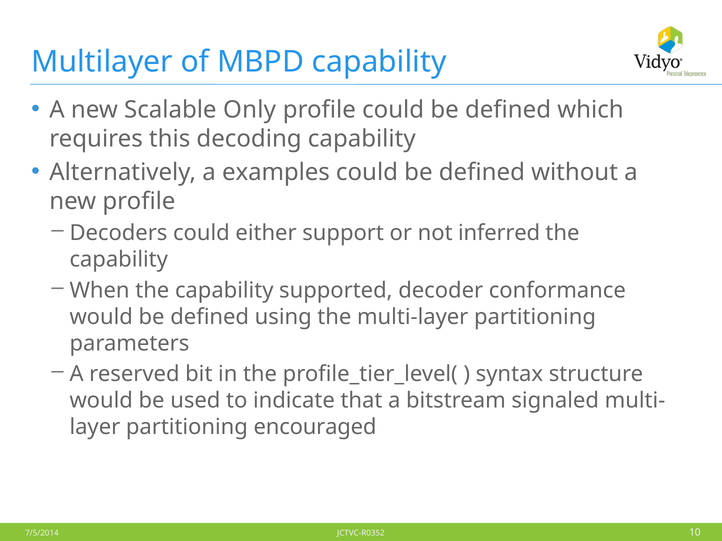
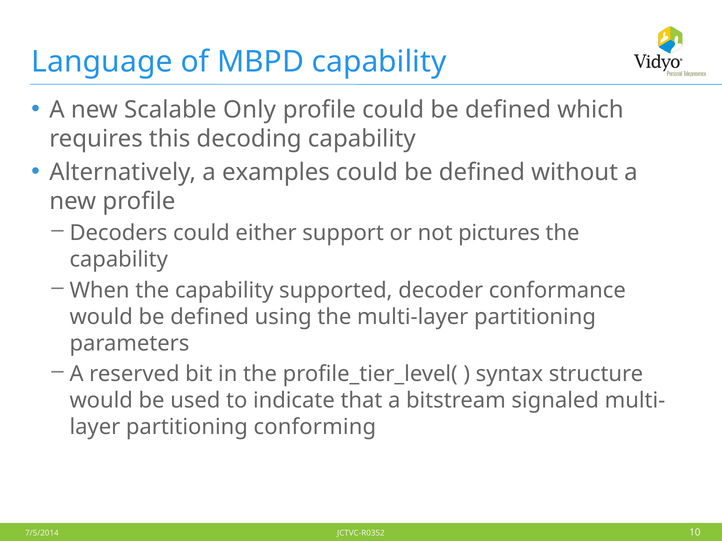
Multilayer: Multilayer -> Language
inferred: inferred -> pictures
encouraged: encouraged -> conforming
